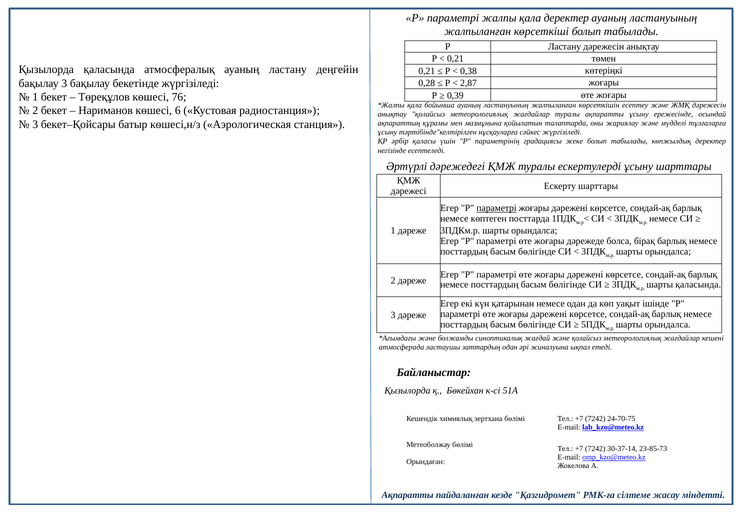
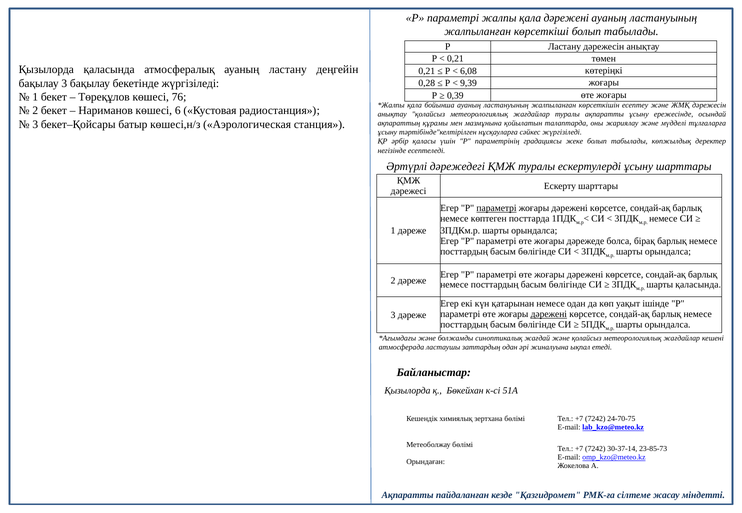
қала деректер: деректер -> дәрежені
0,38: 0,38 -> 6,08
2,87: 2,87 -> 9,39
дәрежені at (549, 315) underline: none -> present
